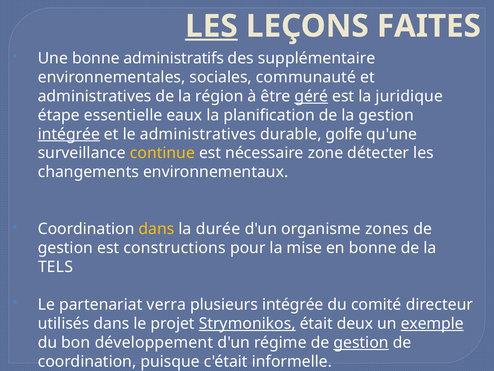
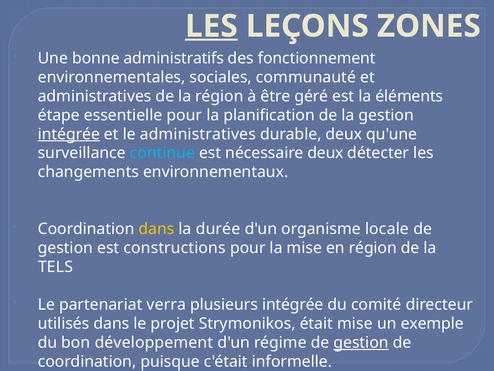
FAITES: FAITES -> ZONES
supplémentaire: supplémentaire -> fonctionnement
géré underline: present -> none
juridique: juridique -> éléments
essentielle eaux: eaux -> pour
durable golfe: golfe -> deux
continue colour: yellow -> light blue
nécessaire zone: zone -> deux
zones: zones -> locale
en bonne: bonne -> région
Strymonikos underline: present -> none
était deux: deux -> mise
exemple underline: present -> none
